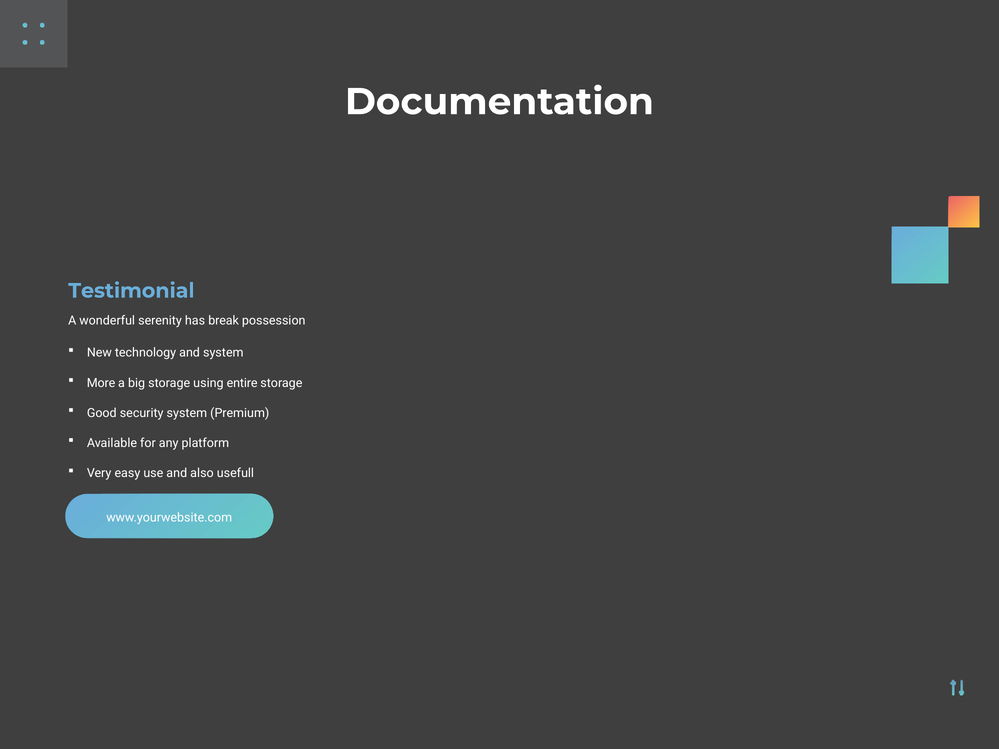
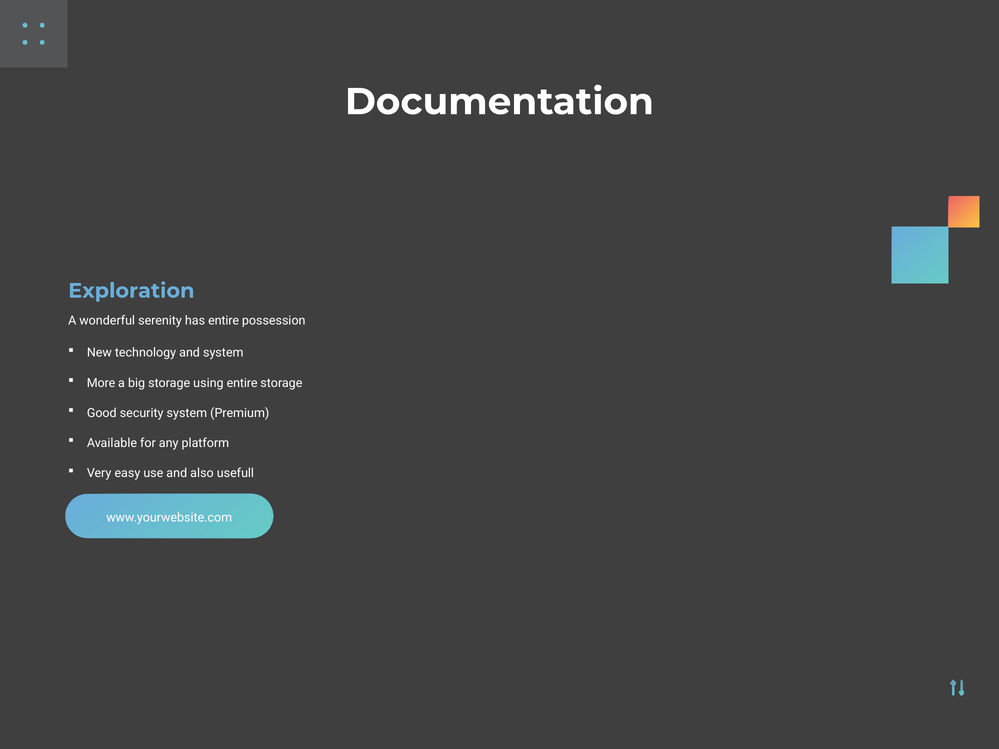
Testimonial: Testimonial -> Exploration
has break: break -> entire
